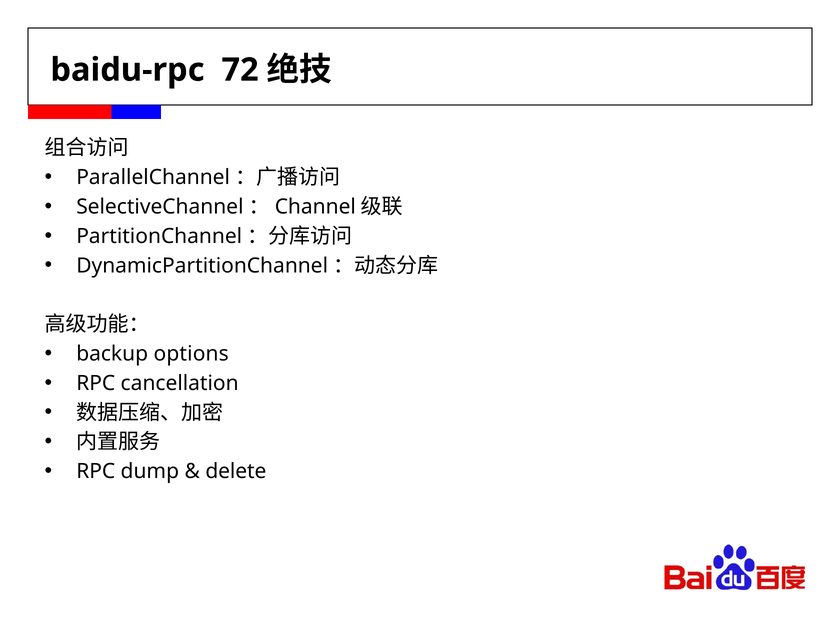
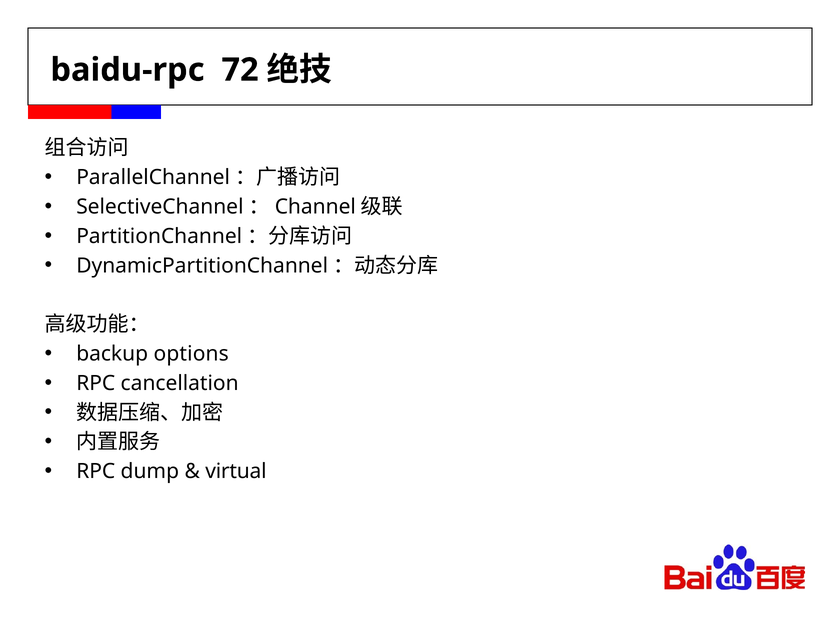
delete: delete -> virtual
